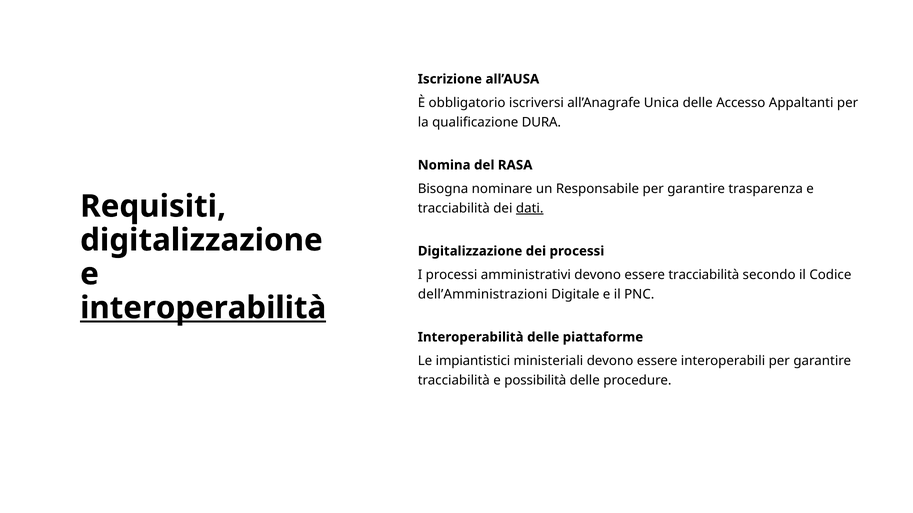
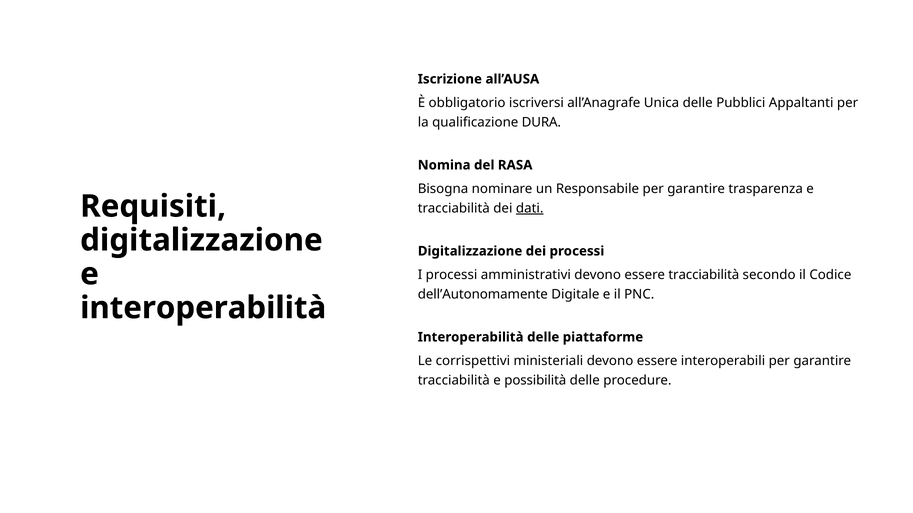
Accesso: Accesso -> Pubblici
dell’Amministrazioni: dell’Amministrazioni -> dell’Autonomamente
interoperabilità at (203, 308) underline: present -> none
impiantistici: impiantistici -> corrispettivi
